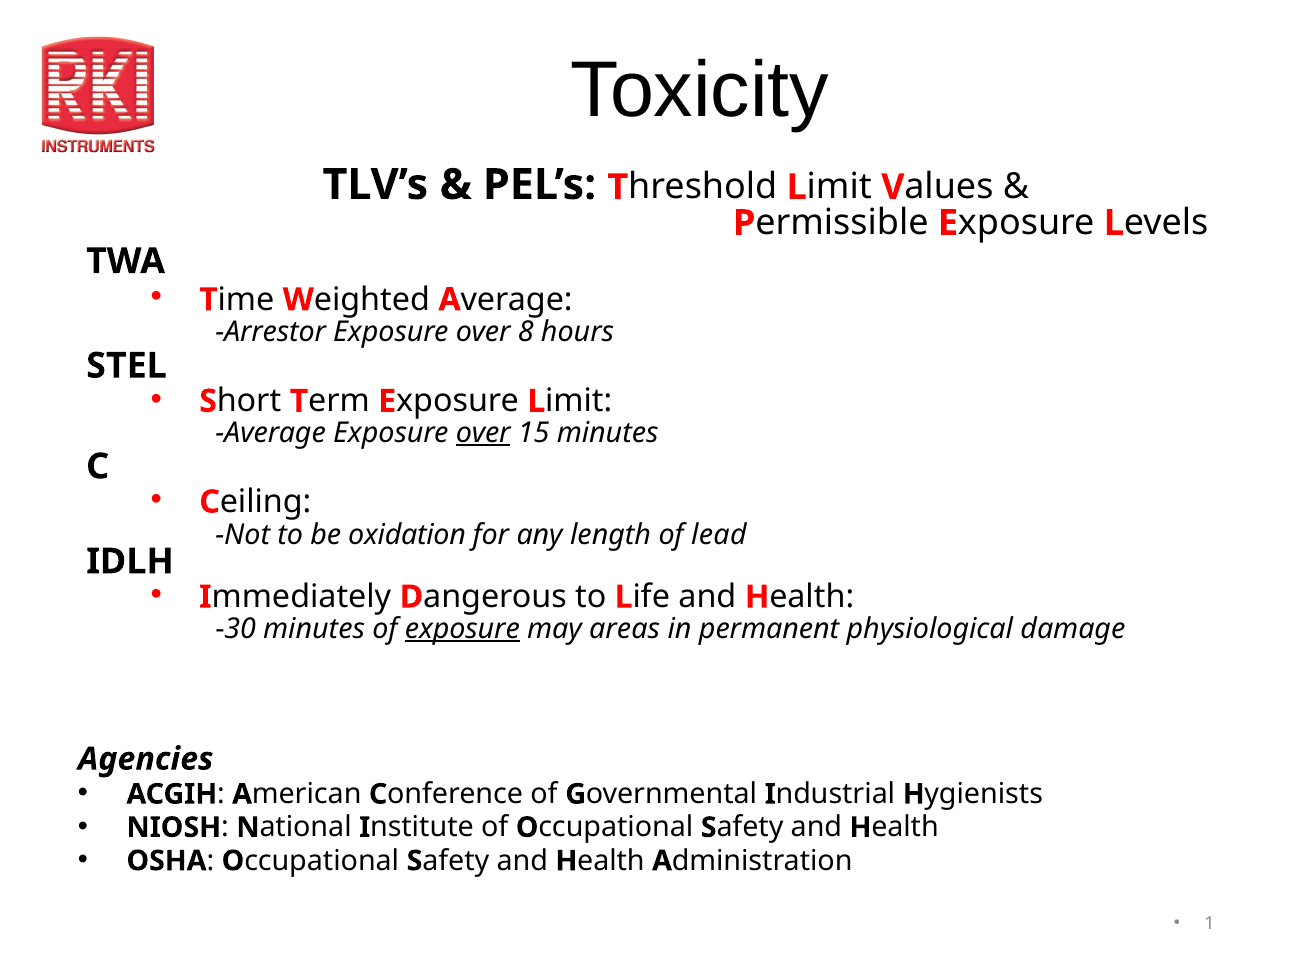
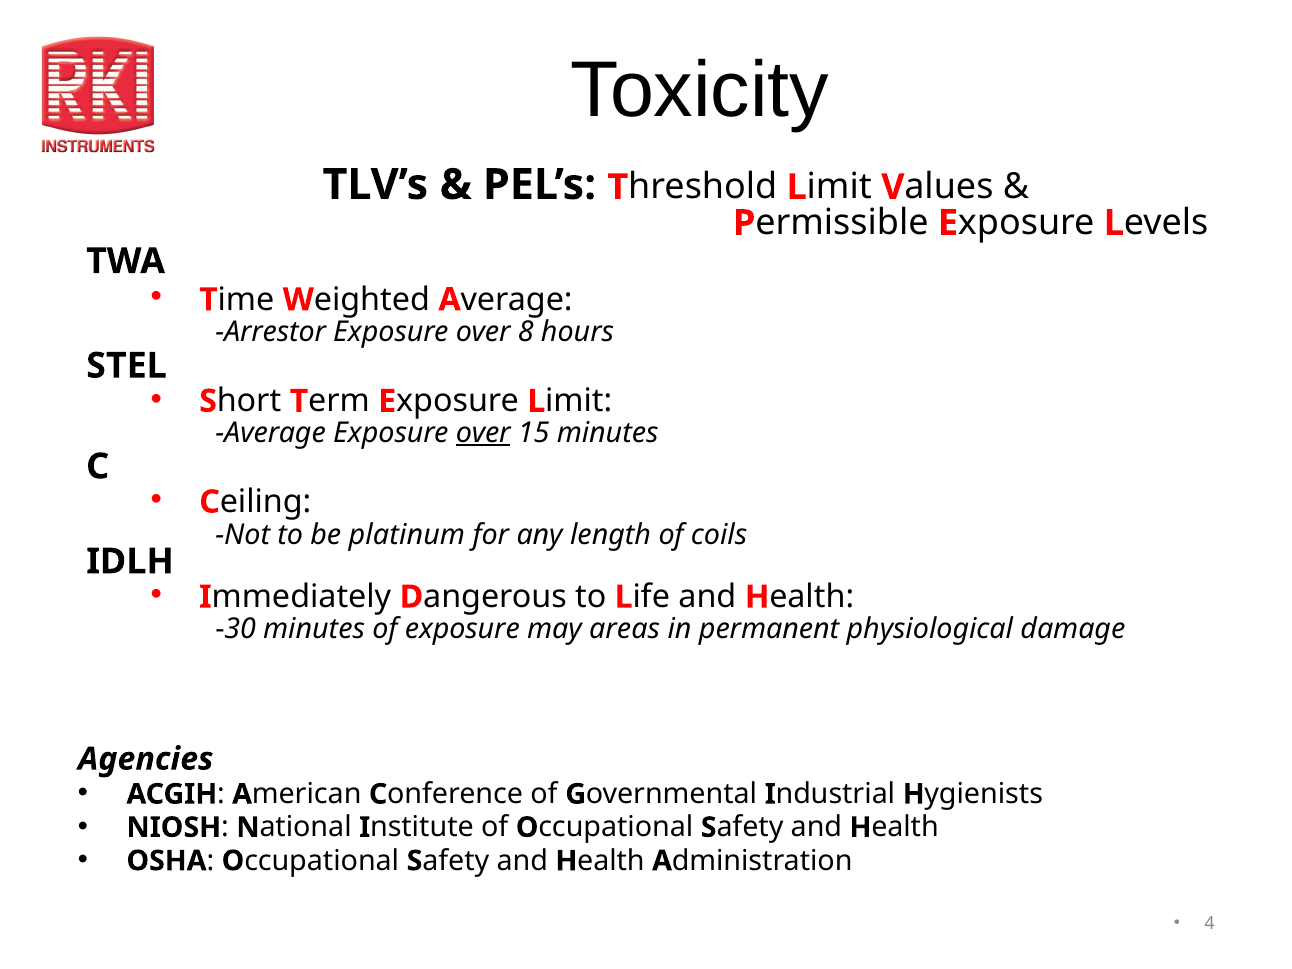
oxidation: oxidation -> platinum
lead: lead -> coils
exposure at (462, 629) underline: present -> none
1: 1 -> 4
